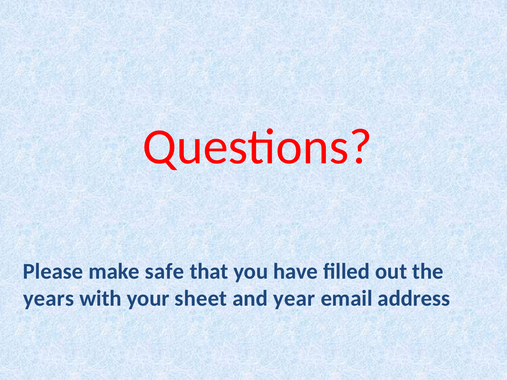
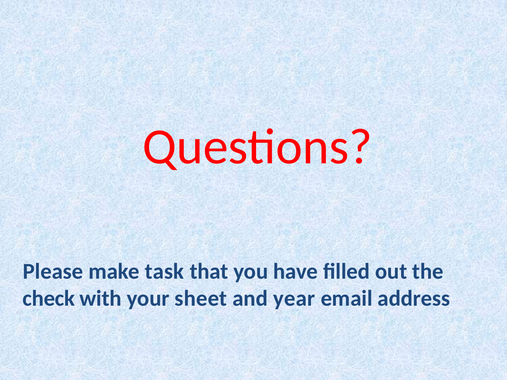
safe: safe -> task
years: years -> check
